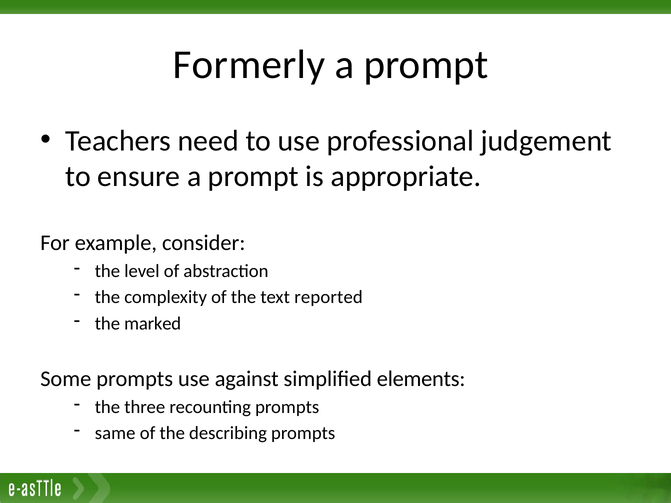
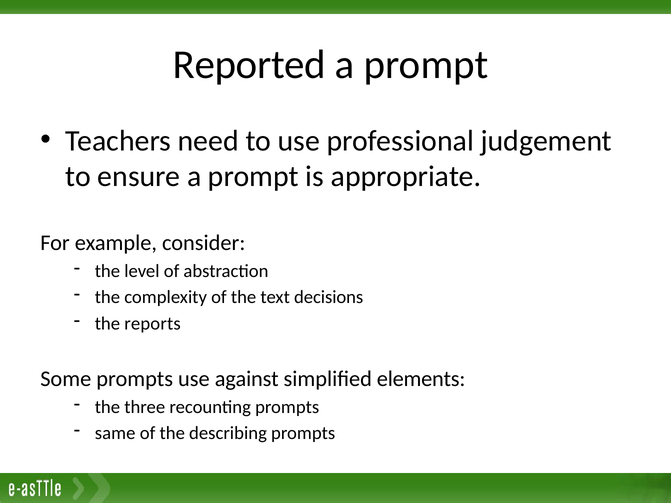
Formerly: Formerly -> Reported
reported: reported -> decisions
marked: marked -> reports
